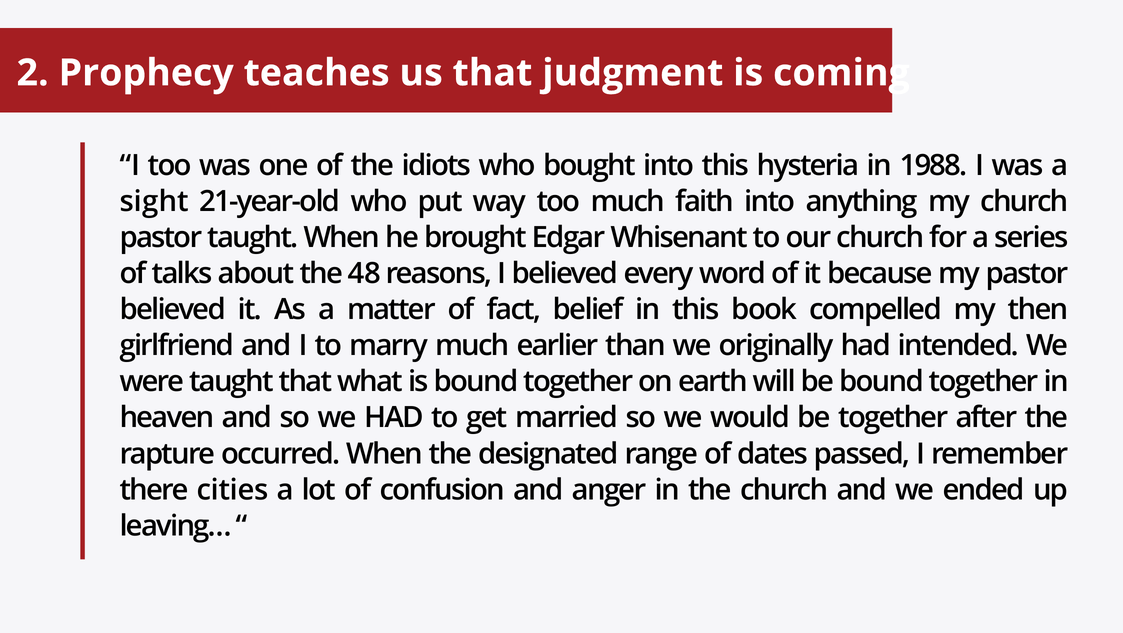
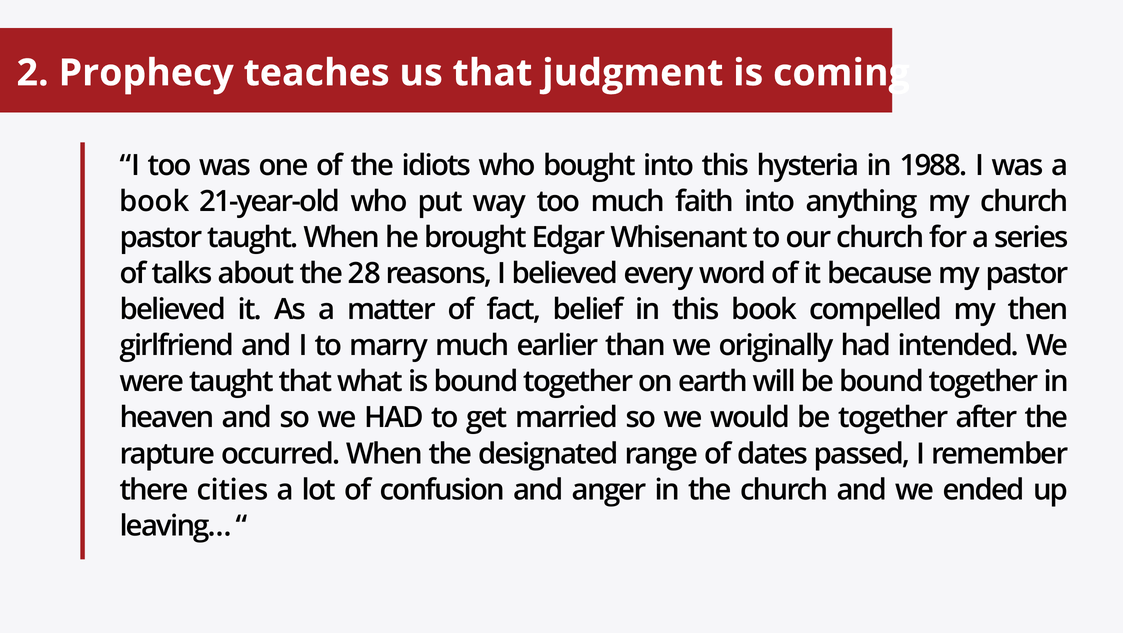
sight at (154, 202): sight -> book
48: 48 -> 28
